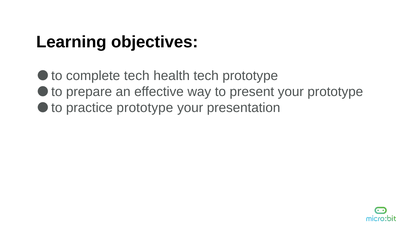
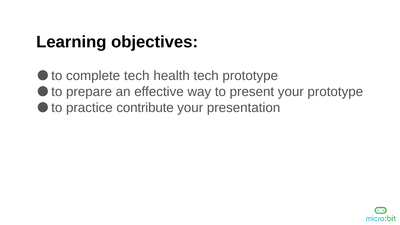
practice prototype: prototype -> contribute
